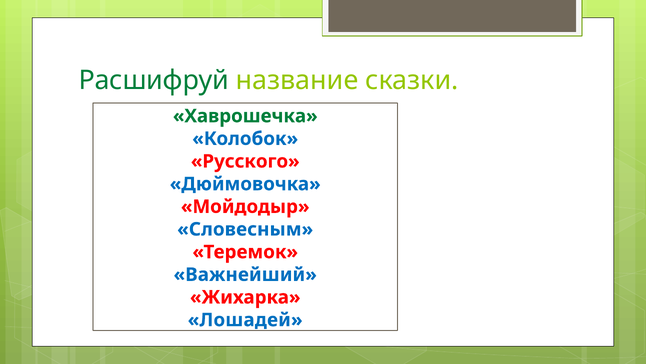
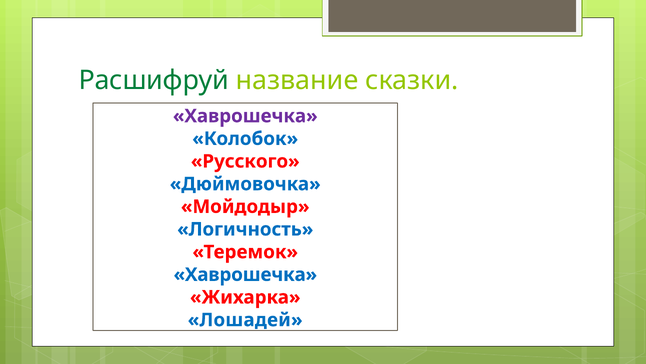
Хаврошечка at (245, 116) colour: green -> purple
Словесным: Словесным -> Логичность
Важнейший at (245, 274): Важнейший -> Хаврошечка
